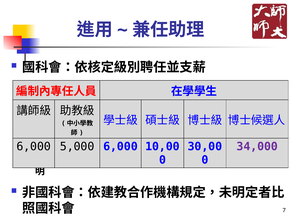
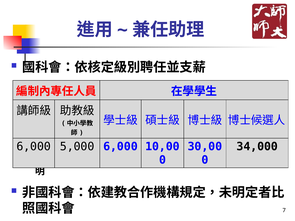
34,000 colour: purple -> black
